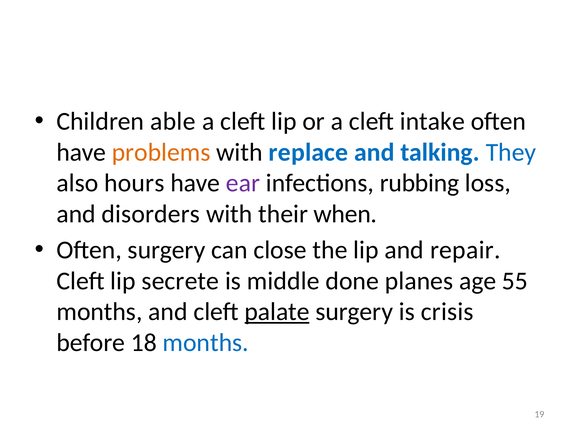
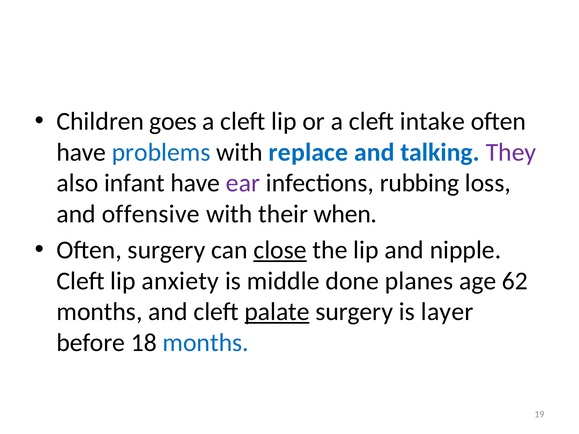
able: able -> goes
problems colour: orange -> blue
They colour: blue -> purple
hours: hours -> infant
disorders: disorders -> offensive
close underline: none -> present
repair: repair -> nipple
secrete: secrete -> anxiety
55: 55 -> 62
crisis: crisis -> layer
